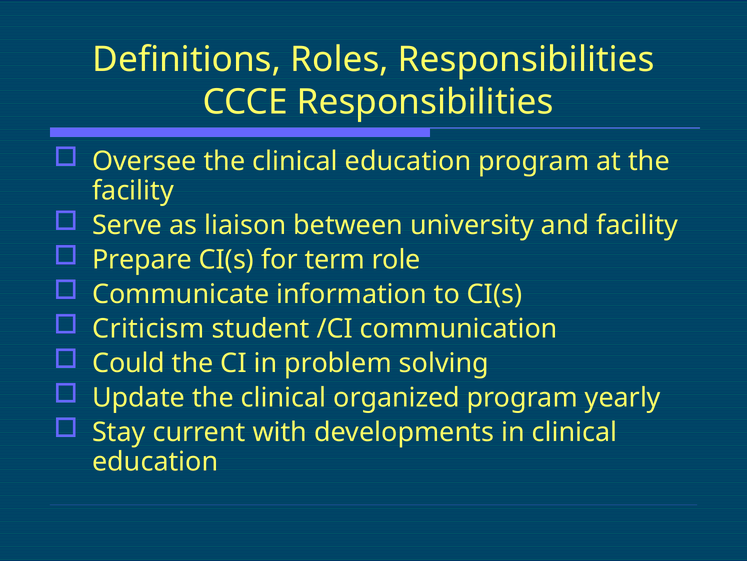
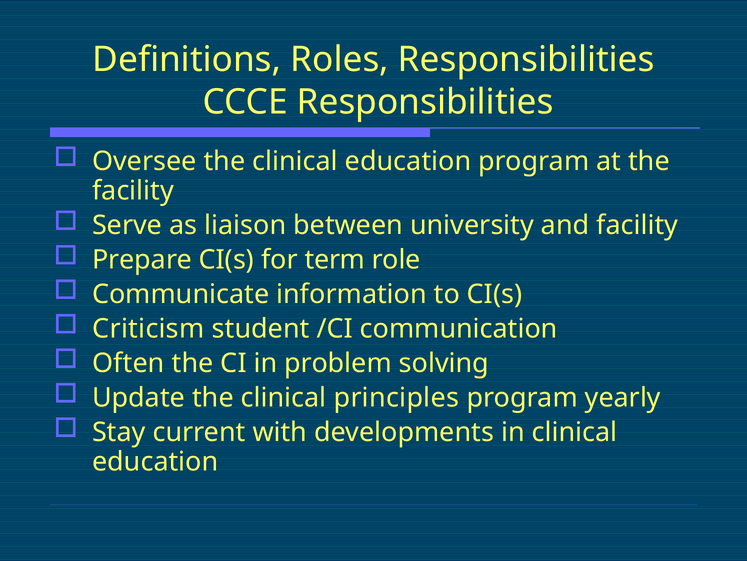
Could: Could -> Often
organized: organized -> principles
